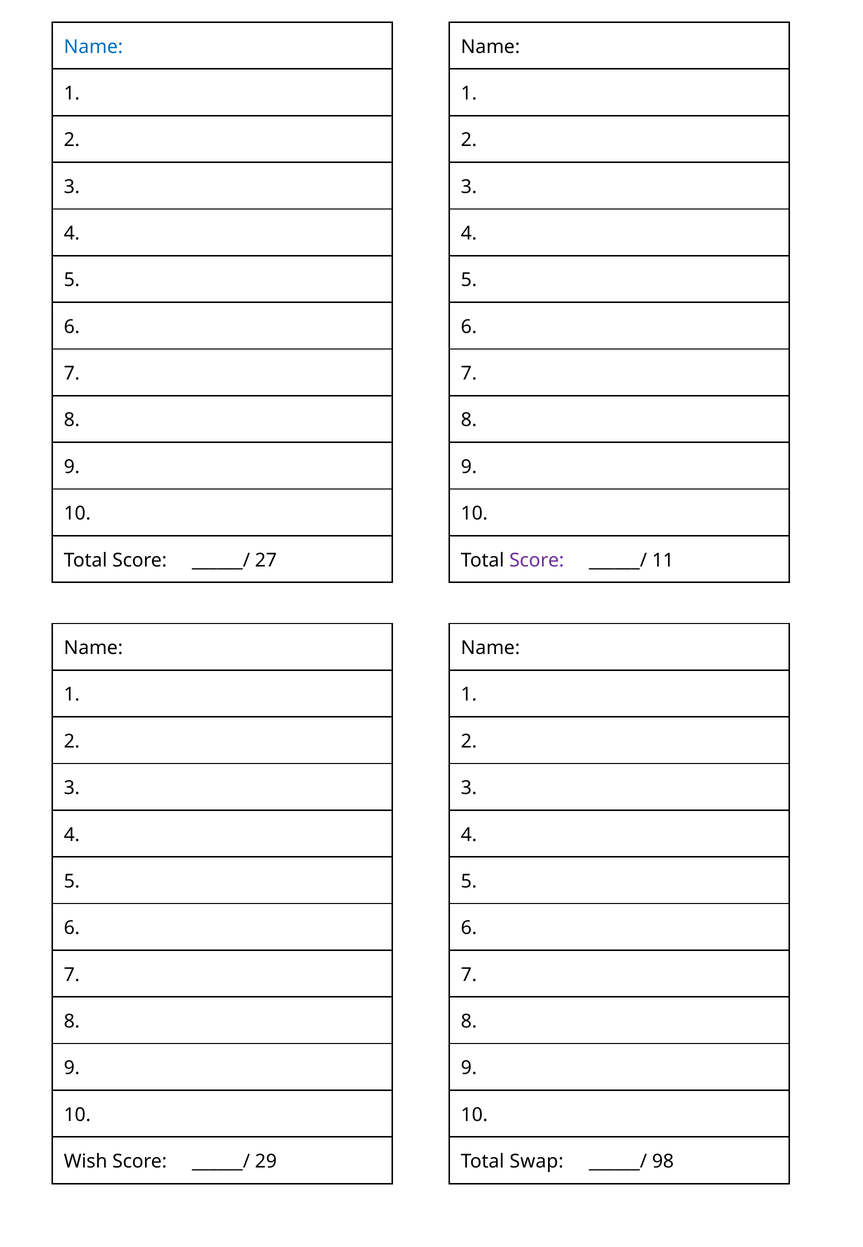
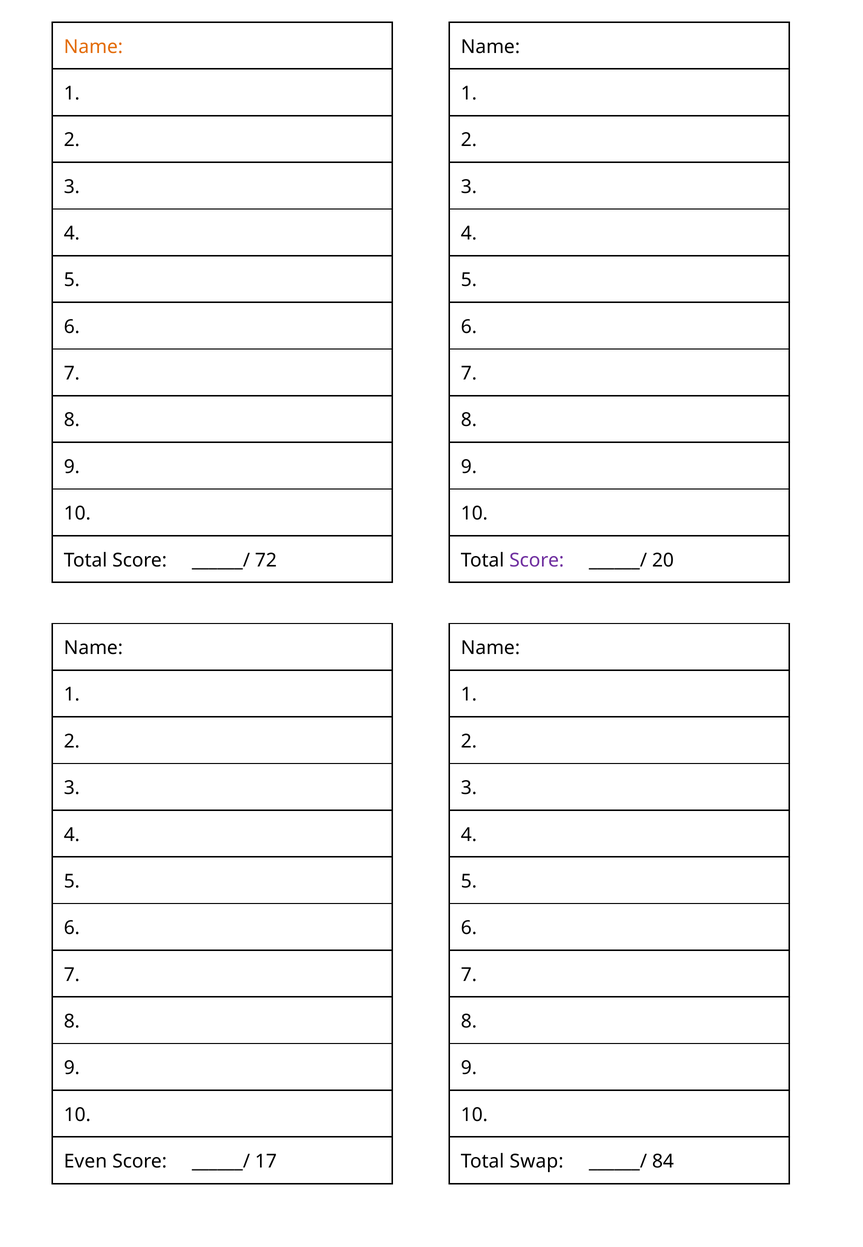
Name at (93, 47) colour: blue -> orange
27: 27 -> 72
11: 11 -> 20
Wish: Wish -> Even
29: 29 -> 17
98: 98 -> 84
